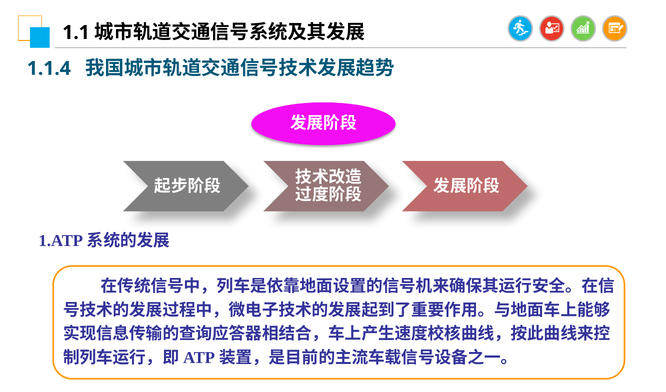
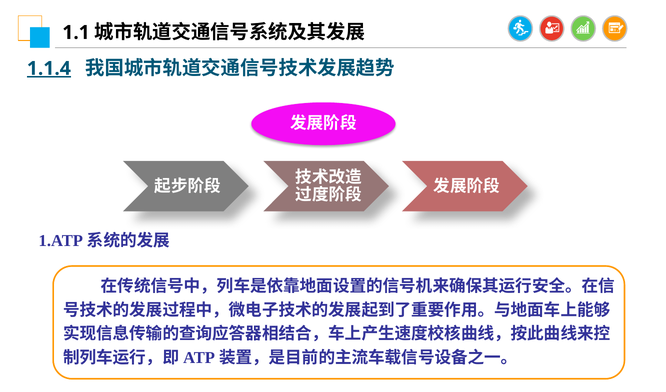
1.1.4 underline: none -> present
